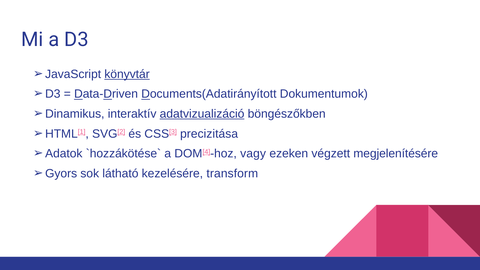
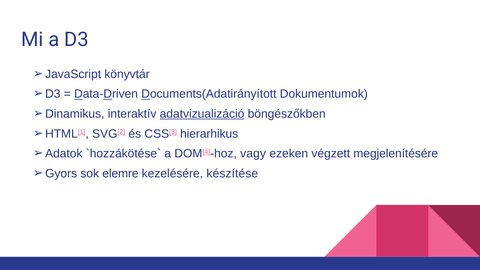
könyvtár underline: present -> none
precizitása: precizitása -> hierarhikus
látható: látható -> elemre
transform: transform -> készítése
